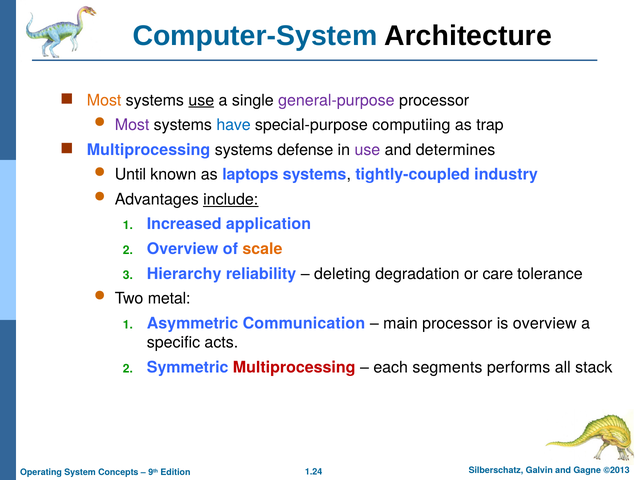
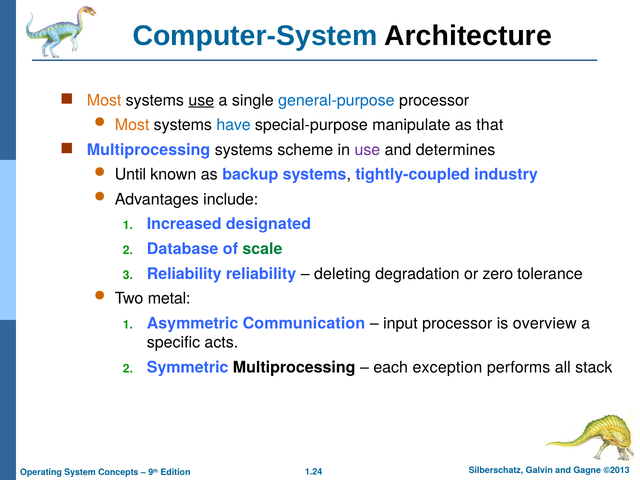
general-purpose colour: purple -> blue
Most at (132, 125) colour: purple -> orange
computiing: computiing -> manipulate
trap: trap -> that
defense: defense -> scheme
laptops: laptops -> backup
include underline: present -> none
application: application -> designated
Overview at (183, 249): Overview -> Database
scale colour: orange -> green
Hierarchy at (184, 274): Hierarchy -> Reliability
care: care -> zero
main: main -> input
Multiprocessing at (294, 367) colour: red -> black
segments: segments -> exception
